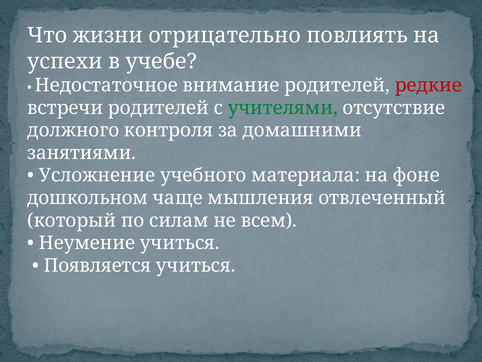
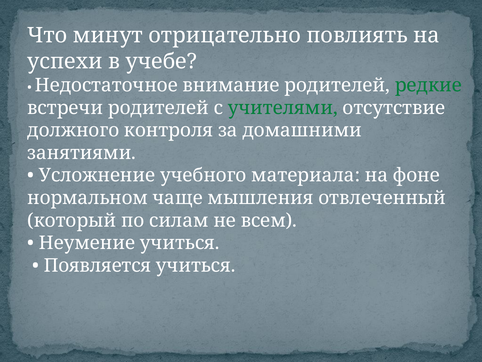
жизни: жизни -> минут
редкие colour: red -> green
дошкольном: дошкольном -> нормальном
